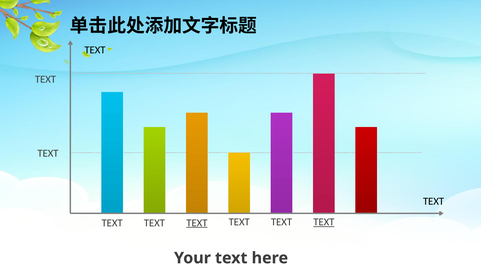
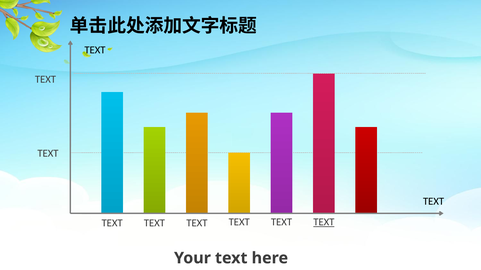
TEXT at (197, 223) underline: present -> none
